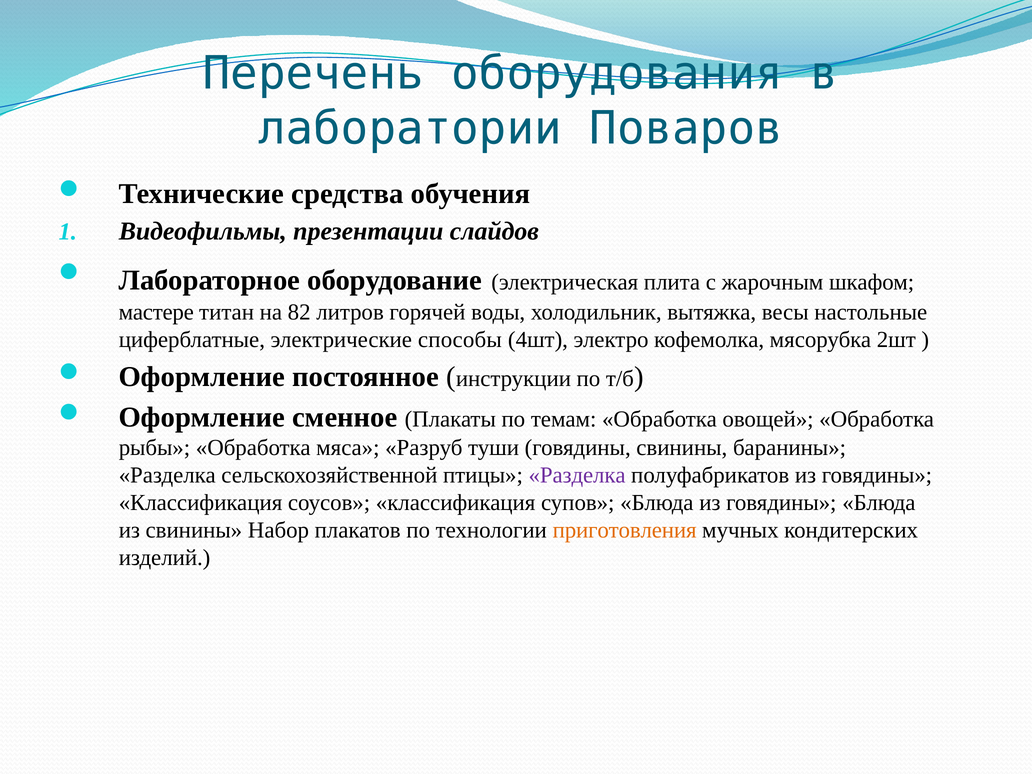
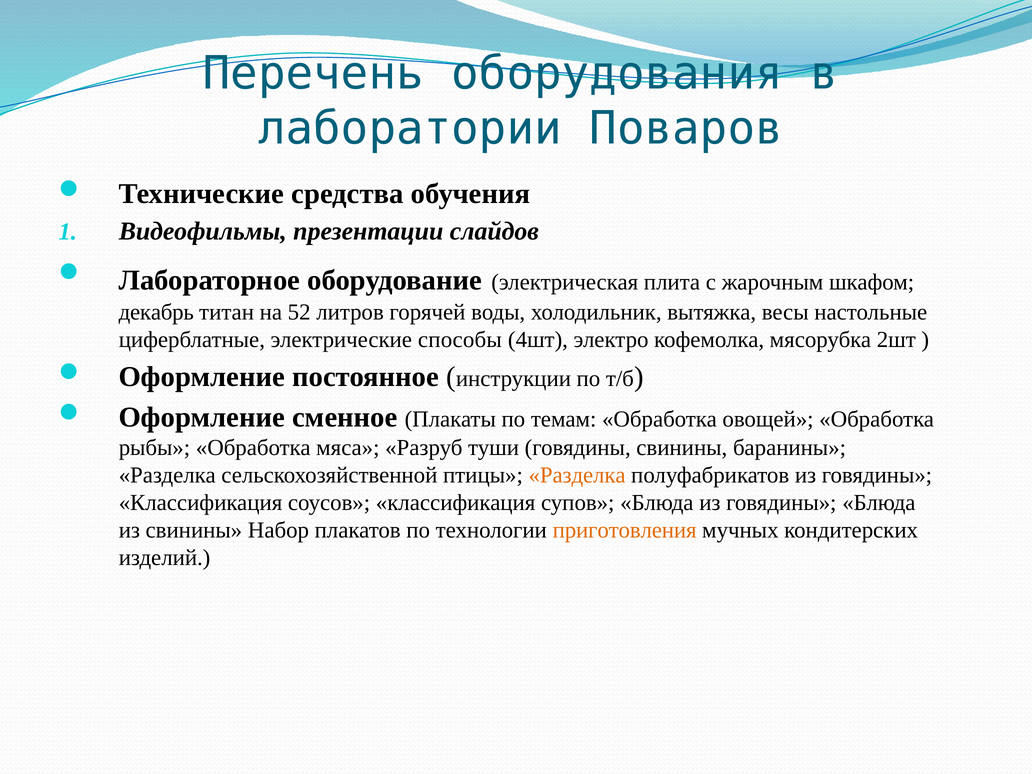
мастере: мастере -> декабрь
82: 82 -> 52
Разделка at (577, 475) colour: purple -> orange
